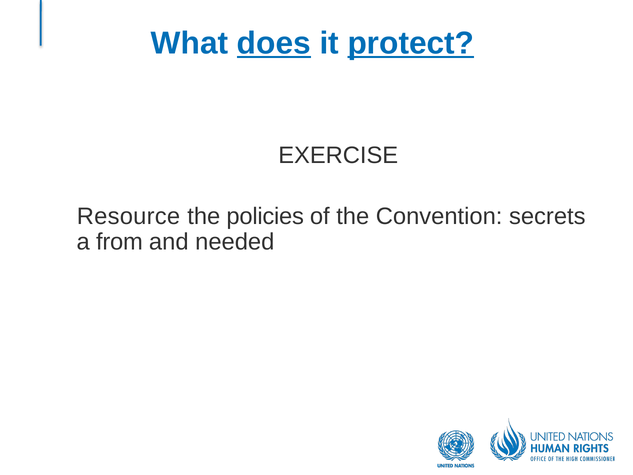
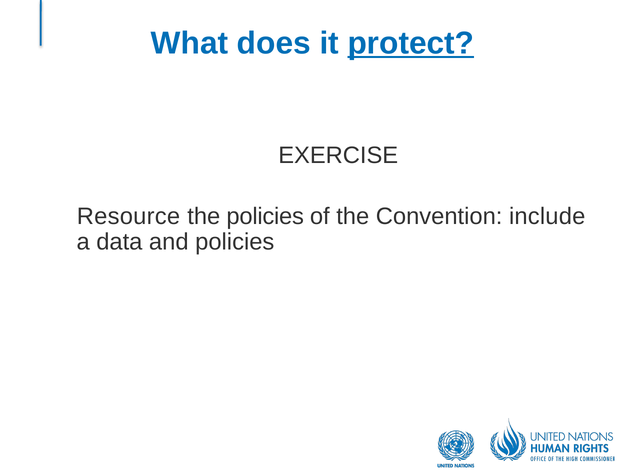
does underline: present -> none
secrets: secrets -> include
from: from -> data
and needed: needed -> policies
